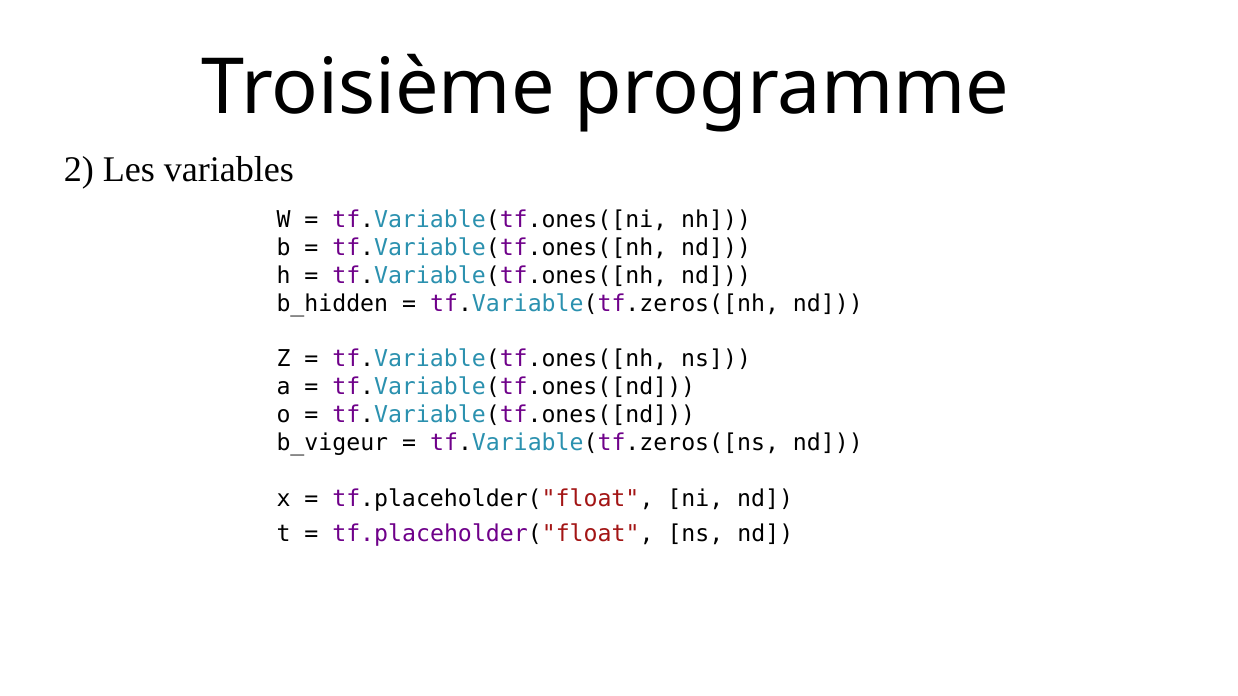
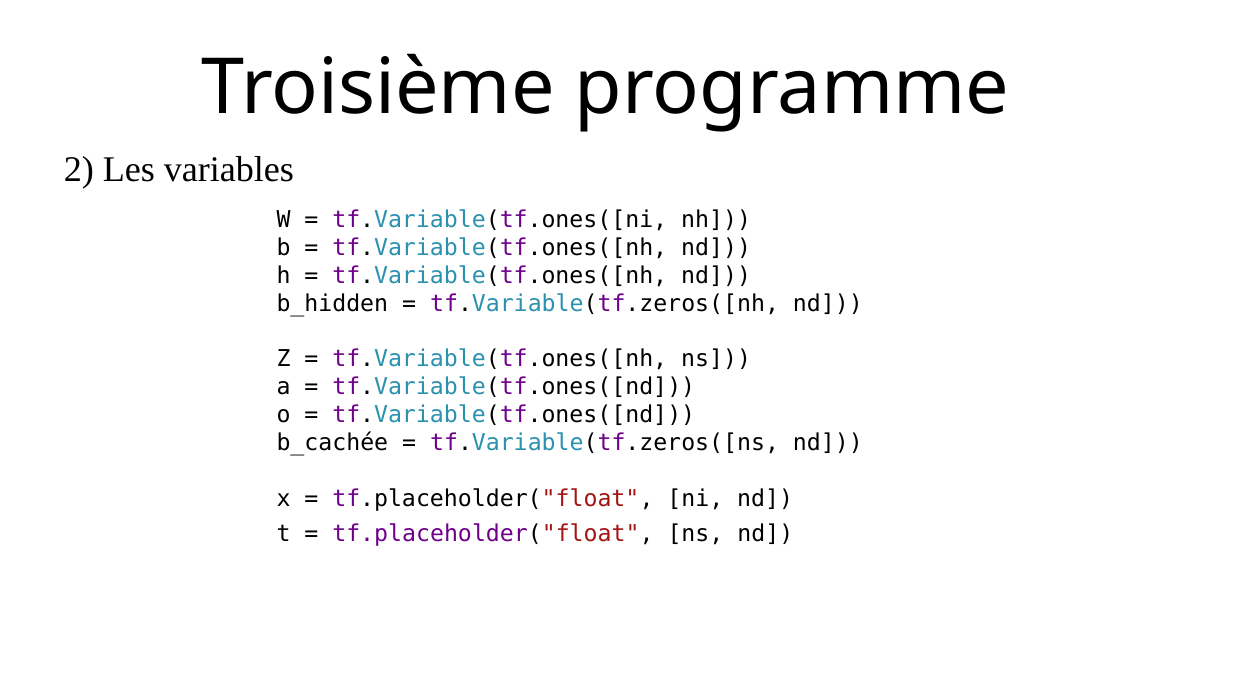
b_vigeur: b_vigeur -> b_cachée
